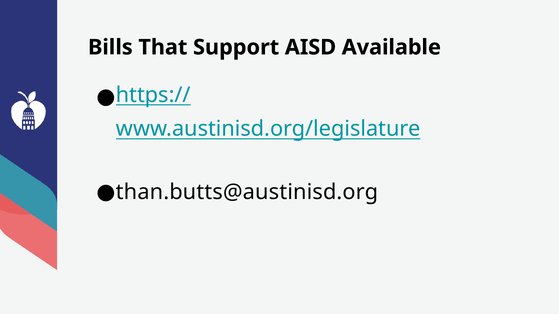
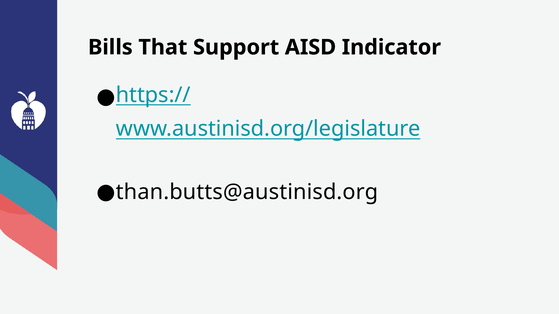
Available: Available -> Indicator
